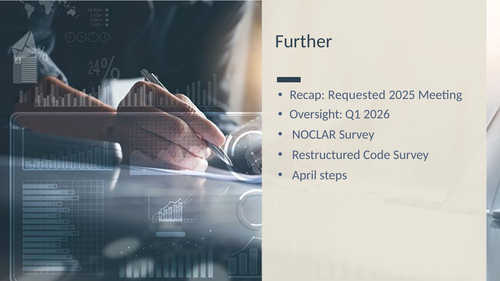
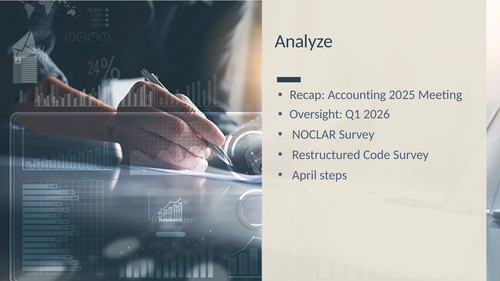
Further: Further -> Analyze
Requested: Requested -> Accounting
